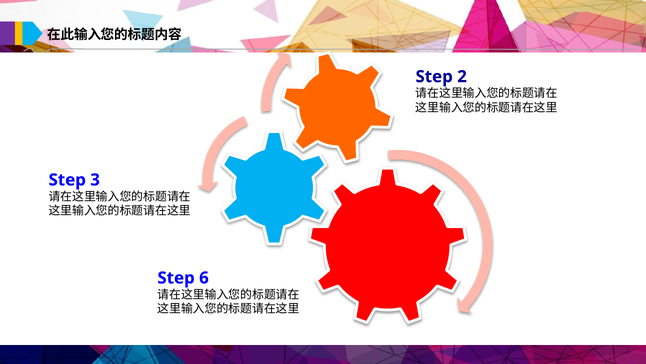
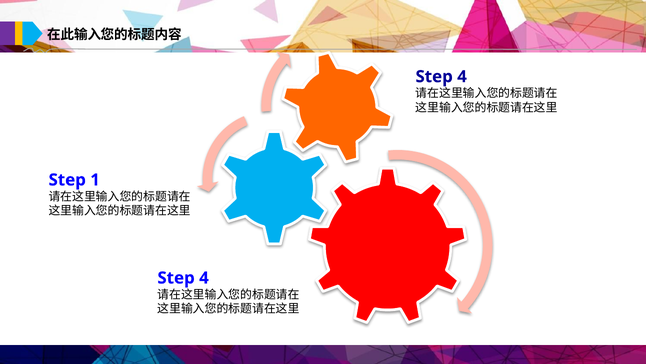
2 at (462, 77): 2 -> 4
3: 3 -> 1
6 at (204, 278): 6 -> 4
